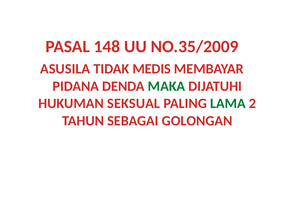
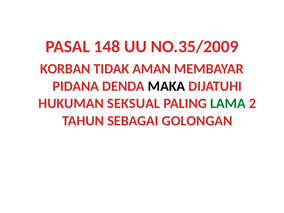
ASUSILA: ASUSILA -> KORBAN
MEDIS: MEDIS -> AMAN
MAKA colour: green -> black
